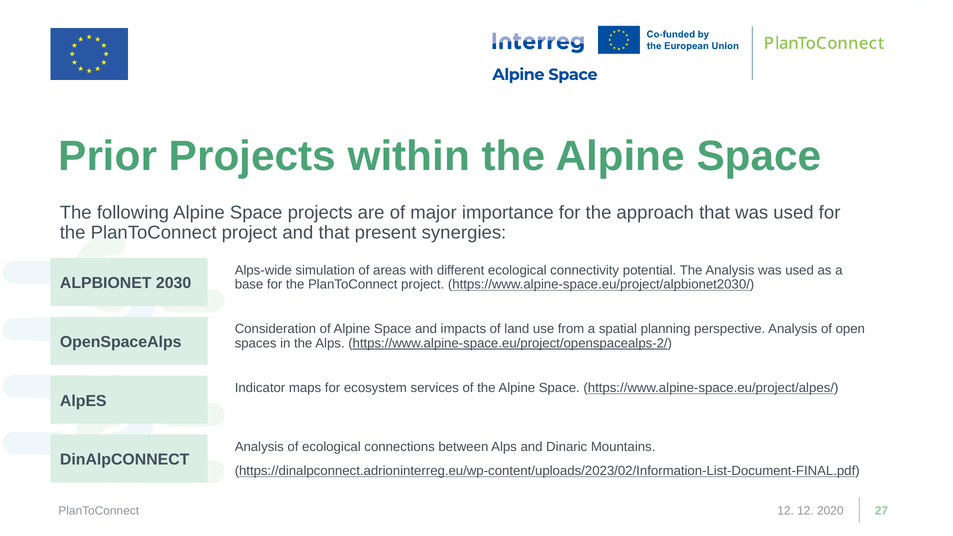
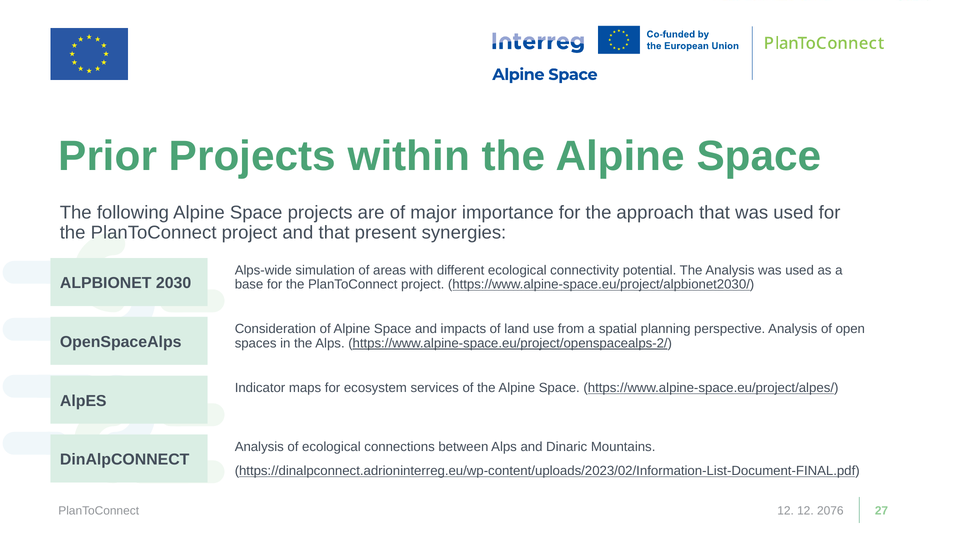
2020: 2020 -> 2076
